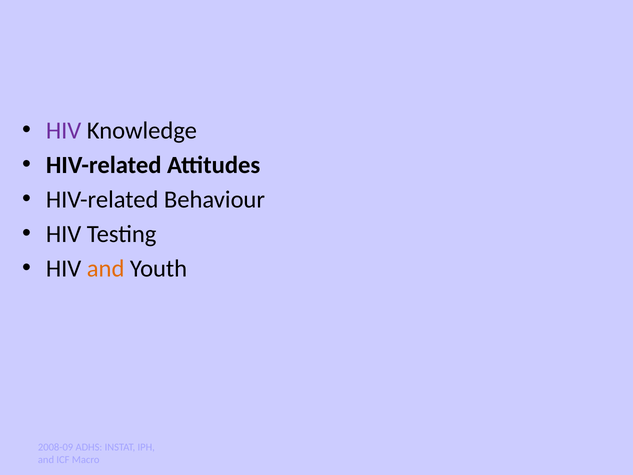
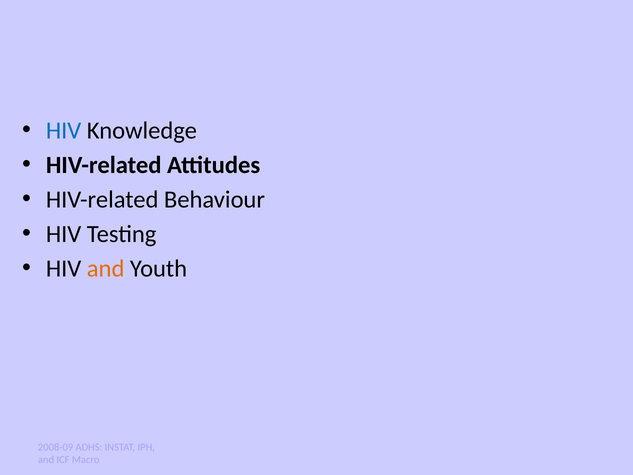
HIV at (64, 130) colour: purple -> blue
